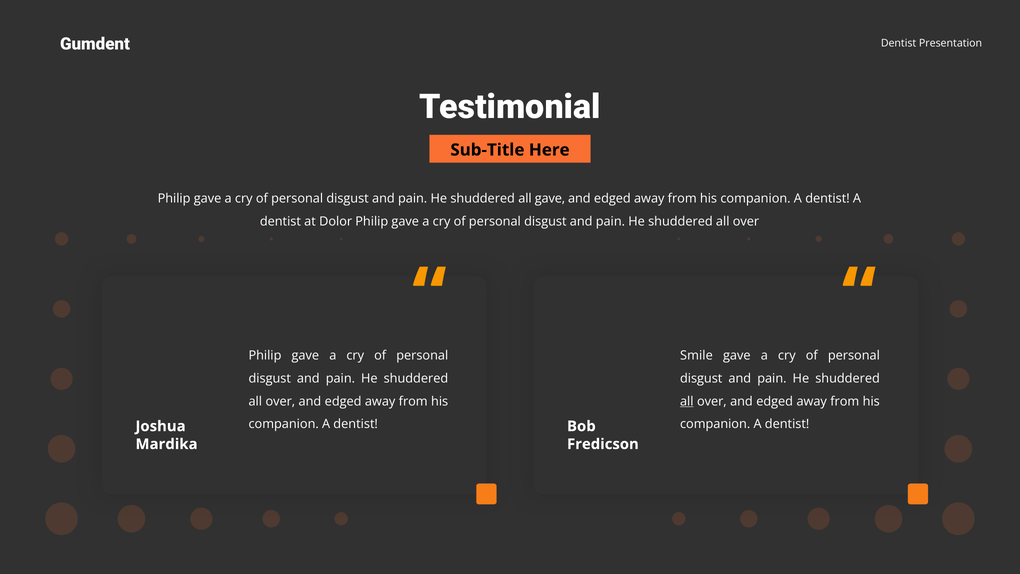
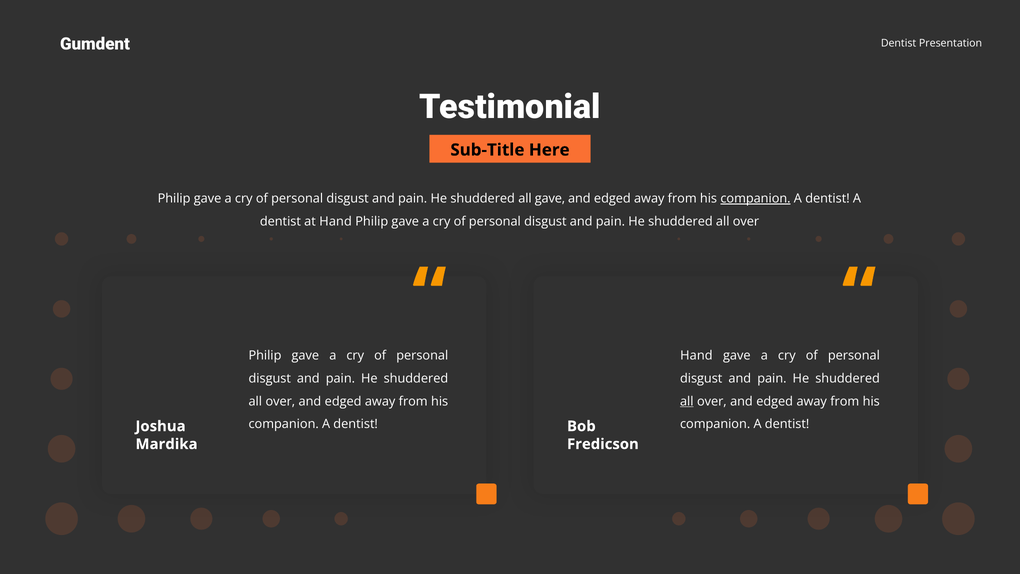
companion at (755, 199) underline: none -> present
at Dolor: Dolor -> Hand
Smile at (696, 355): Smile -> Hand
